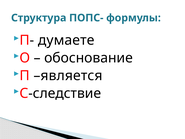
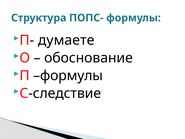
П является: является -> формулы
